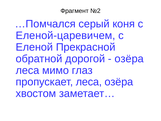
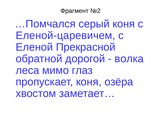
озёра at (129, 59): озёра -> волка
пропускает леса: леса -> коня
